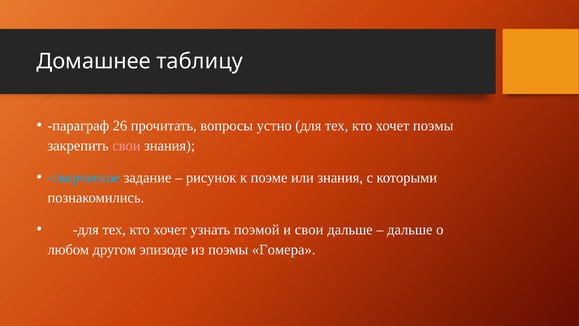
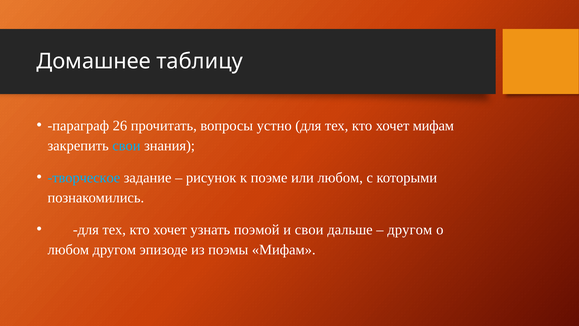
хочет поэмы: поэмы -> мифам
свои at (126, 145) colour: pink -> light blue
или знания: знания -> любом
дальше at (410, 229): дальше -> другом
поэмы Гомера: Гомера -> Мифам
